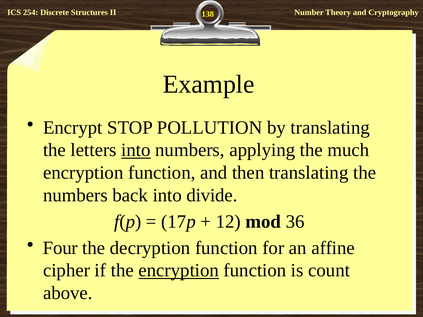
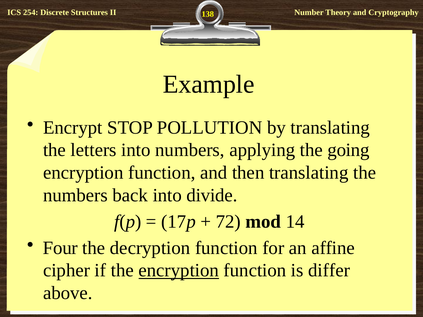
into at (136, 150) underline: present -> none
much: much -> going
12: 12 -> 72
36: 36 -> 14
count: count -> differ
